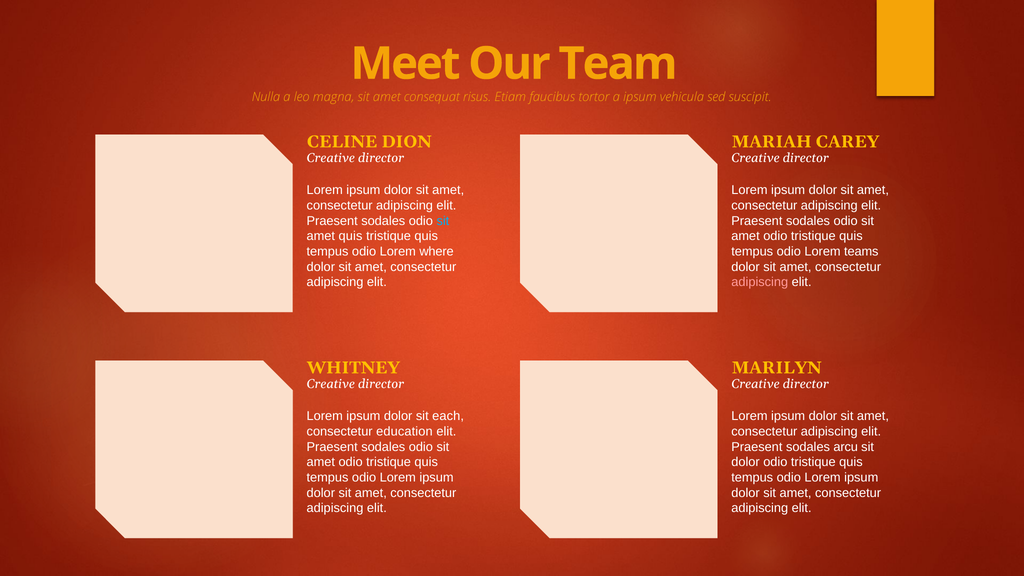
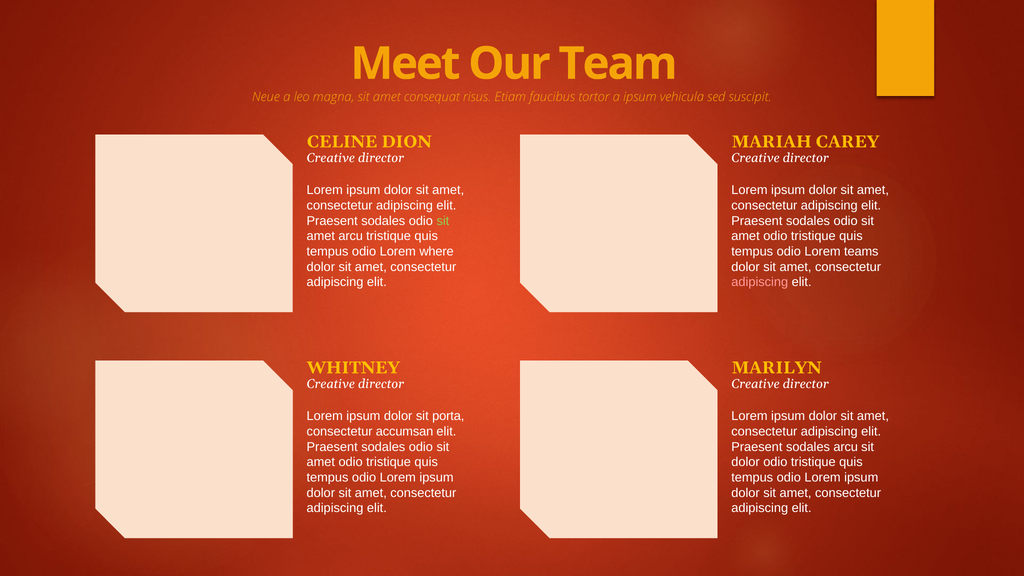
Nulla: Nulla -> Neue
sit at (443, 221) colour: light blue -> light green
amet quis: quis -> arcu
each: each -> porta
education: education -> accumsan
